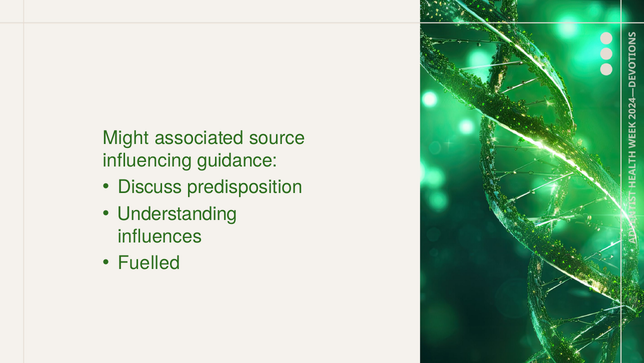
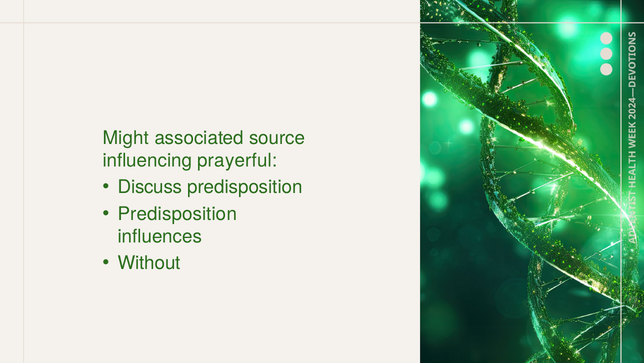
guidance: guidance -> prayerful
Understanding at (177, 213): Understanding -> Predisposition
Fuelled: Fuelled -> Without
